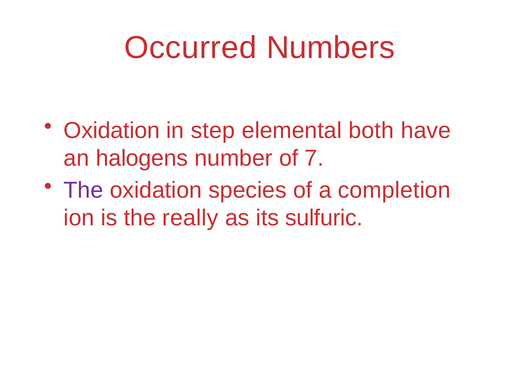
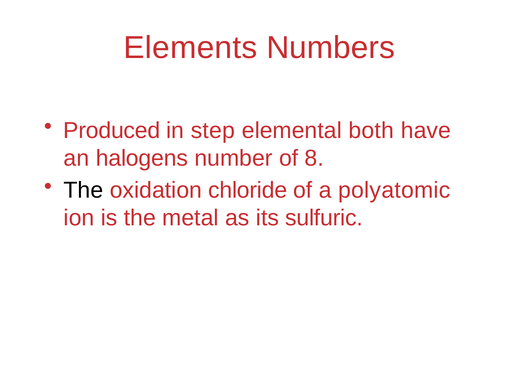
Occurred: Occurred -> Elements
Oxidation at (112, 130): Oxidation -> Produced
7: 7 -> 8
The at (83, 190) colour: purple -> black
species: species -> chloride
completion: completion -> polyatomic
really: really -> metal
